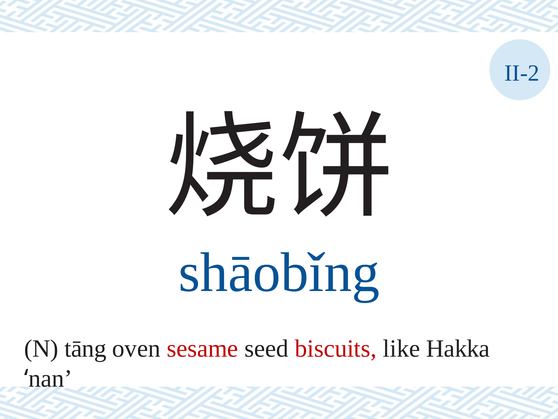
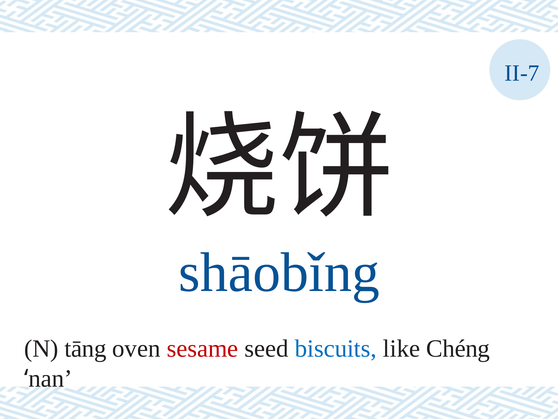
II-2: II-2 -> II-7
biscuits colour: red -> blue
Hakka: Hakka -> Chéng
